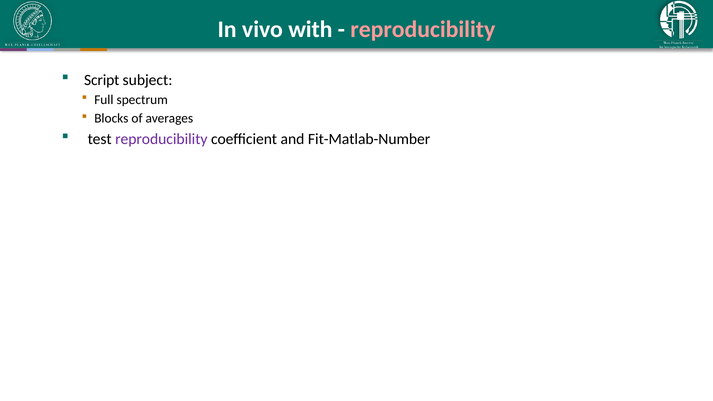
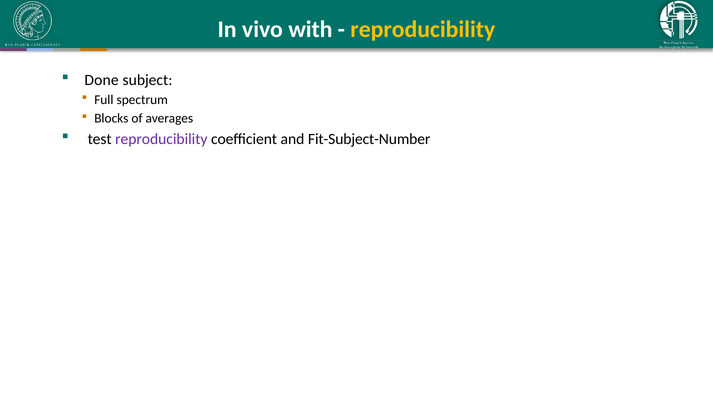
reproducibility at (423, 29) colour: pink -> yellow
Script: Script -> Done
Fit-Matlab-Number: Fit-Matlab-Number -> Fit-Subject-Number
